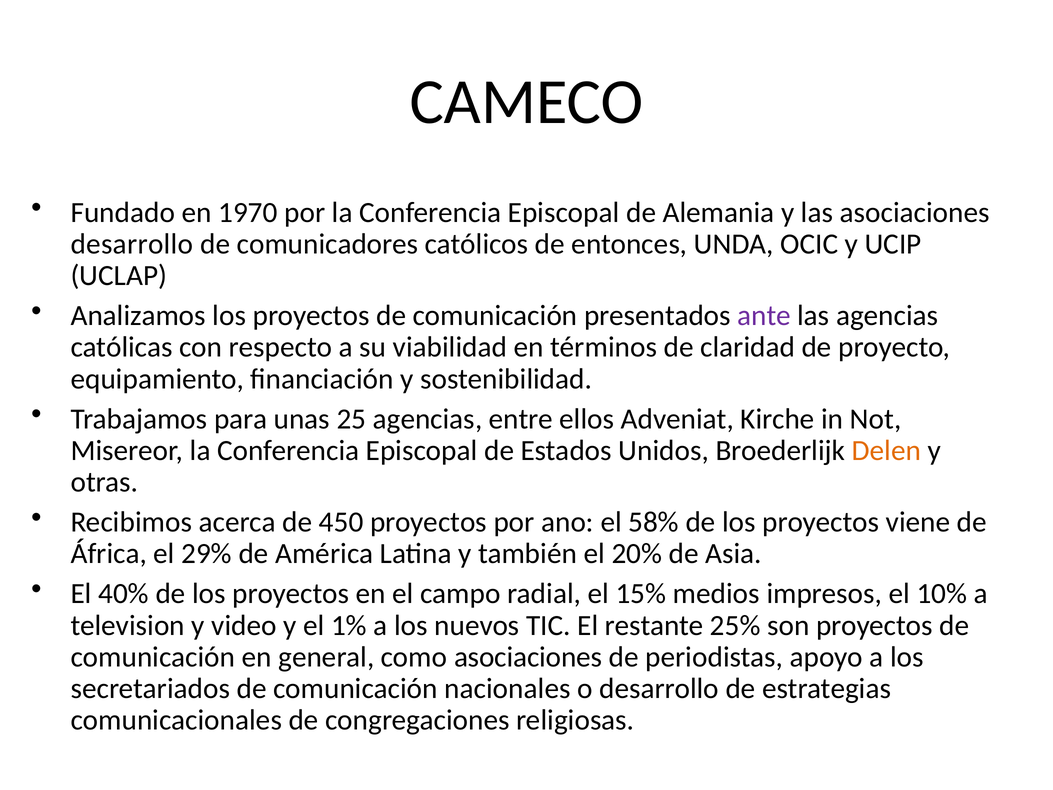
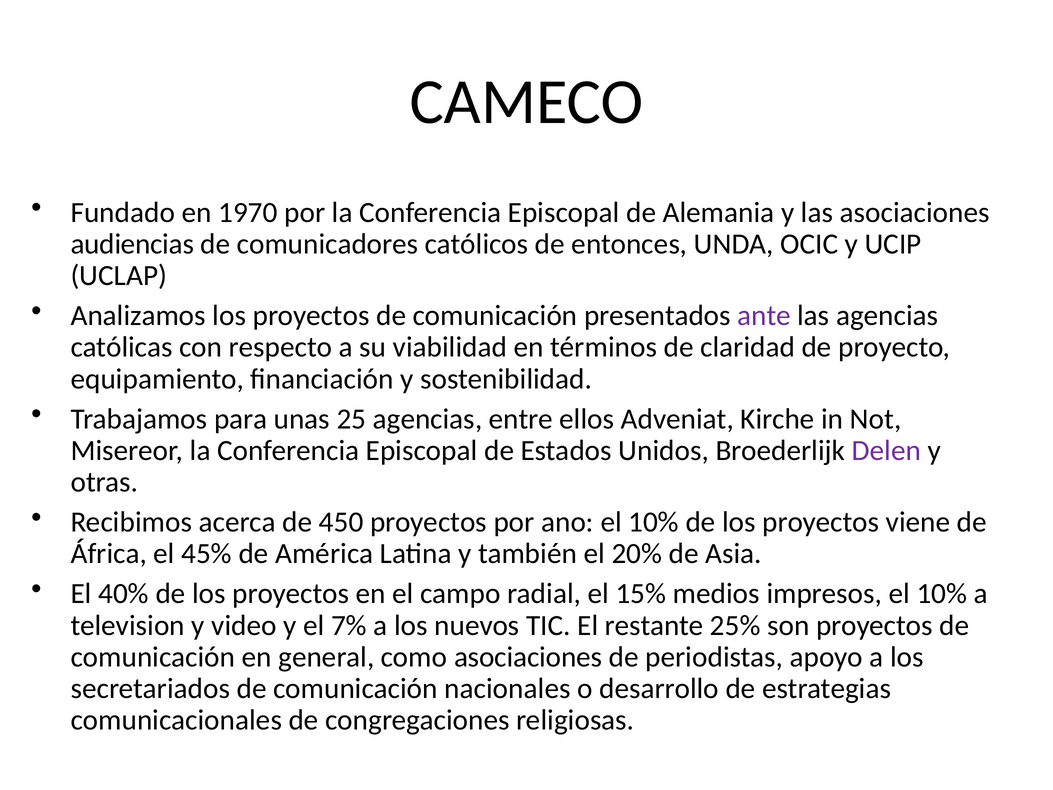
desarrollo at (132, 244): desarrollo -> audiencias
Delen colour: orange -> purple
ano el 58%: 58% -> 10%
29%: 29% -> 45%
1%: 1% -> 7%
